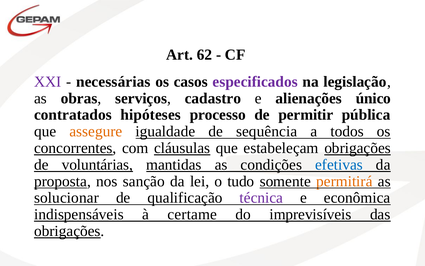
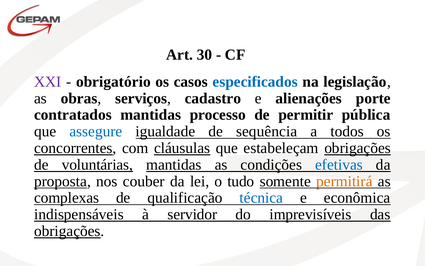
62: 62 -> 30
necessárias: necessárias -> obrigatório
especificados colour: purple -> blue
único: único -> porte
contratados hipóteses: hipóteses -> mantidas
assegure colour: orange -> blue
sanção: sanção -> couber
solucionar: solucionar -> complexas
técnica colour: purple -> blue
certame: certame -> servidor
